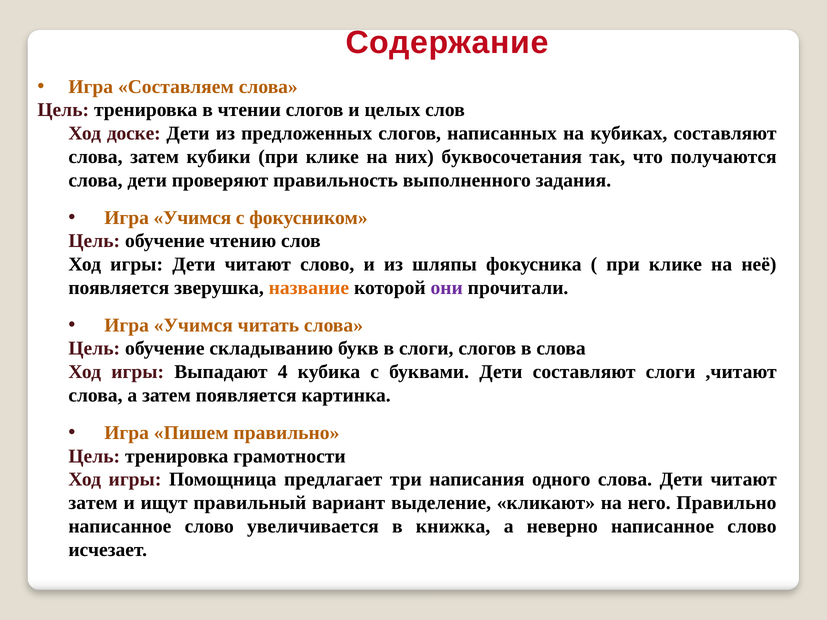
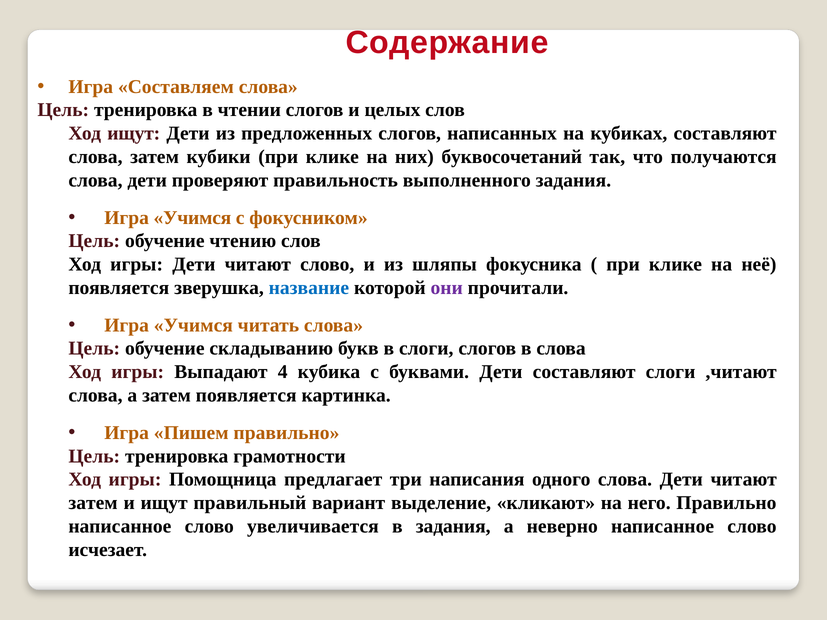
Ход доске: доске -> ищут
буквосочетания: буквосочетания -> буквосочетаний
название colour: orange -> blue
в книжка: книжка -> задания
